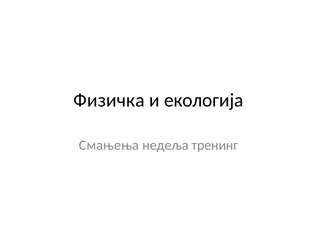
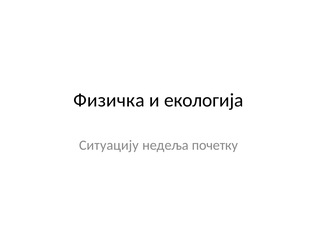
Смањења: Смањења -> Ситуацију
тренинг: тренинг -> почетку
